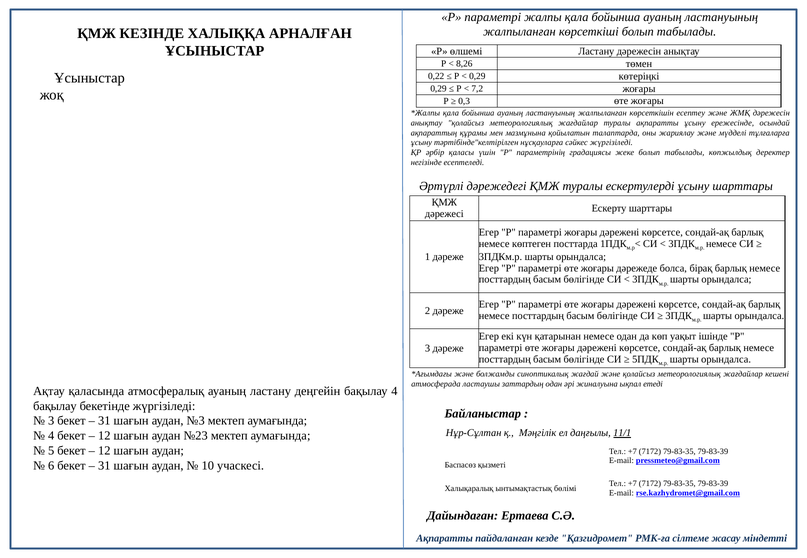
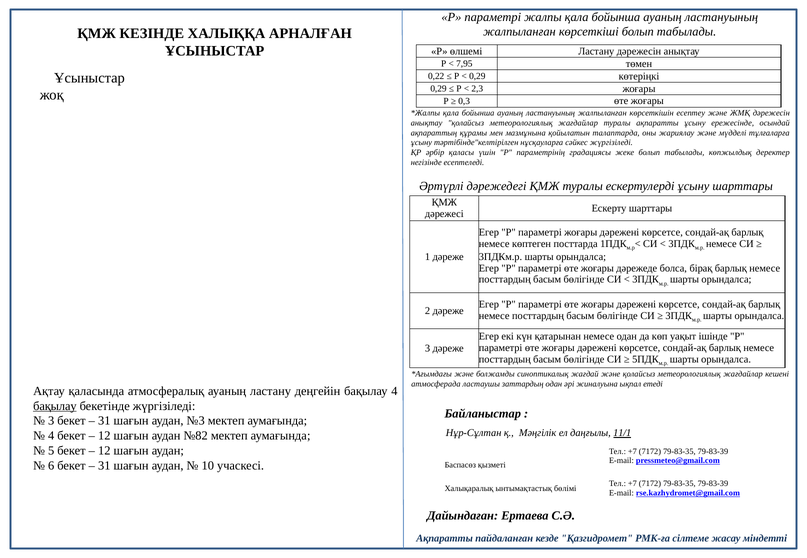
8,26: 8,26 -> 7,95
7,2: 7,2 -> 2,3
бақылау at (55, 406) underline: none -> present
№23: №23 -> №82
